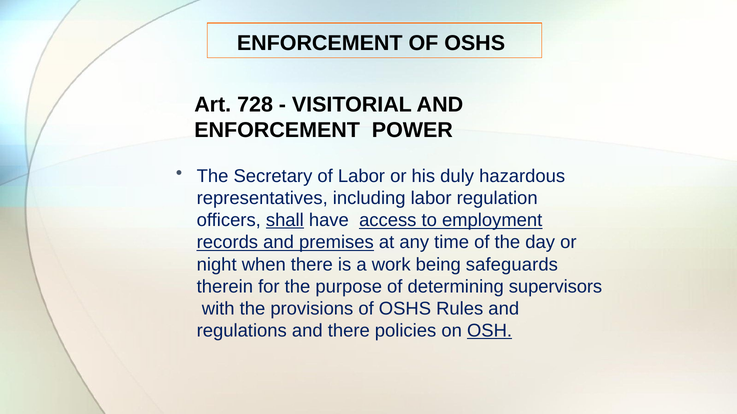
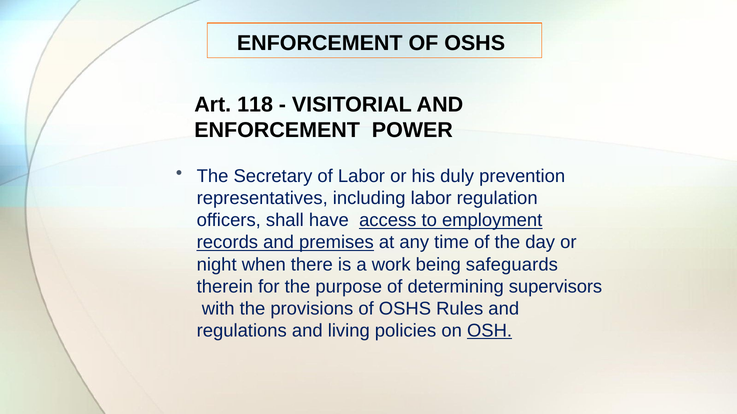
728: 728 -> 118
hazardous: hazardous -> prevention
shall underline: present -> none
and there: there -> living
